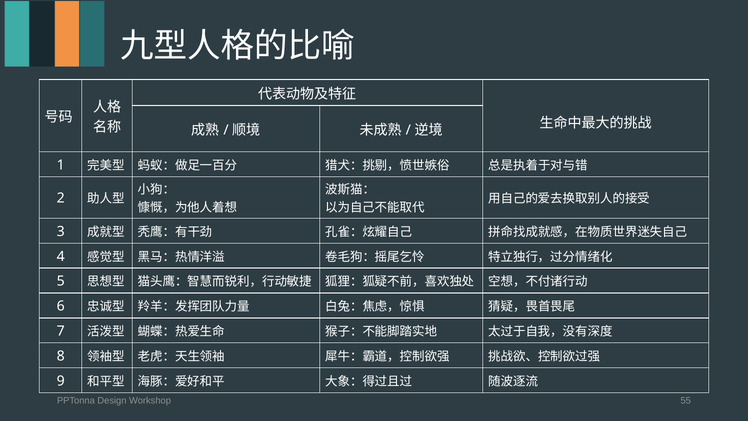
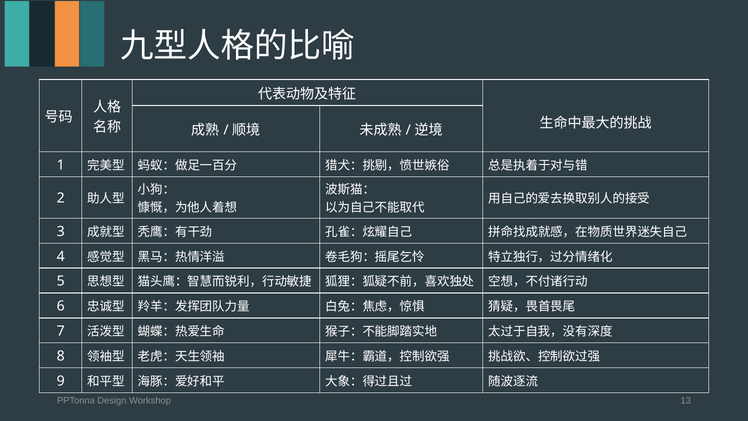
55: 55 -> 13
